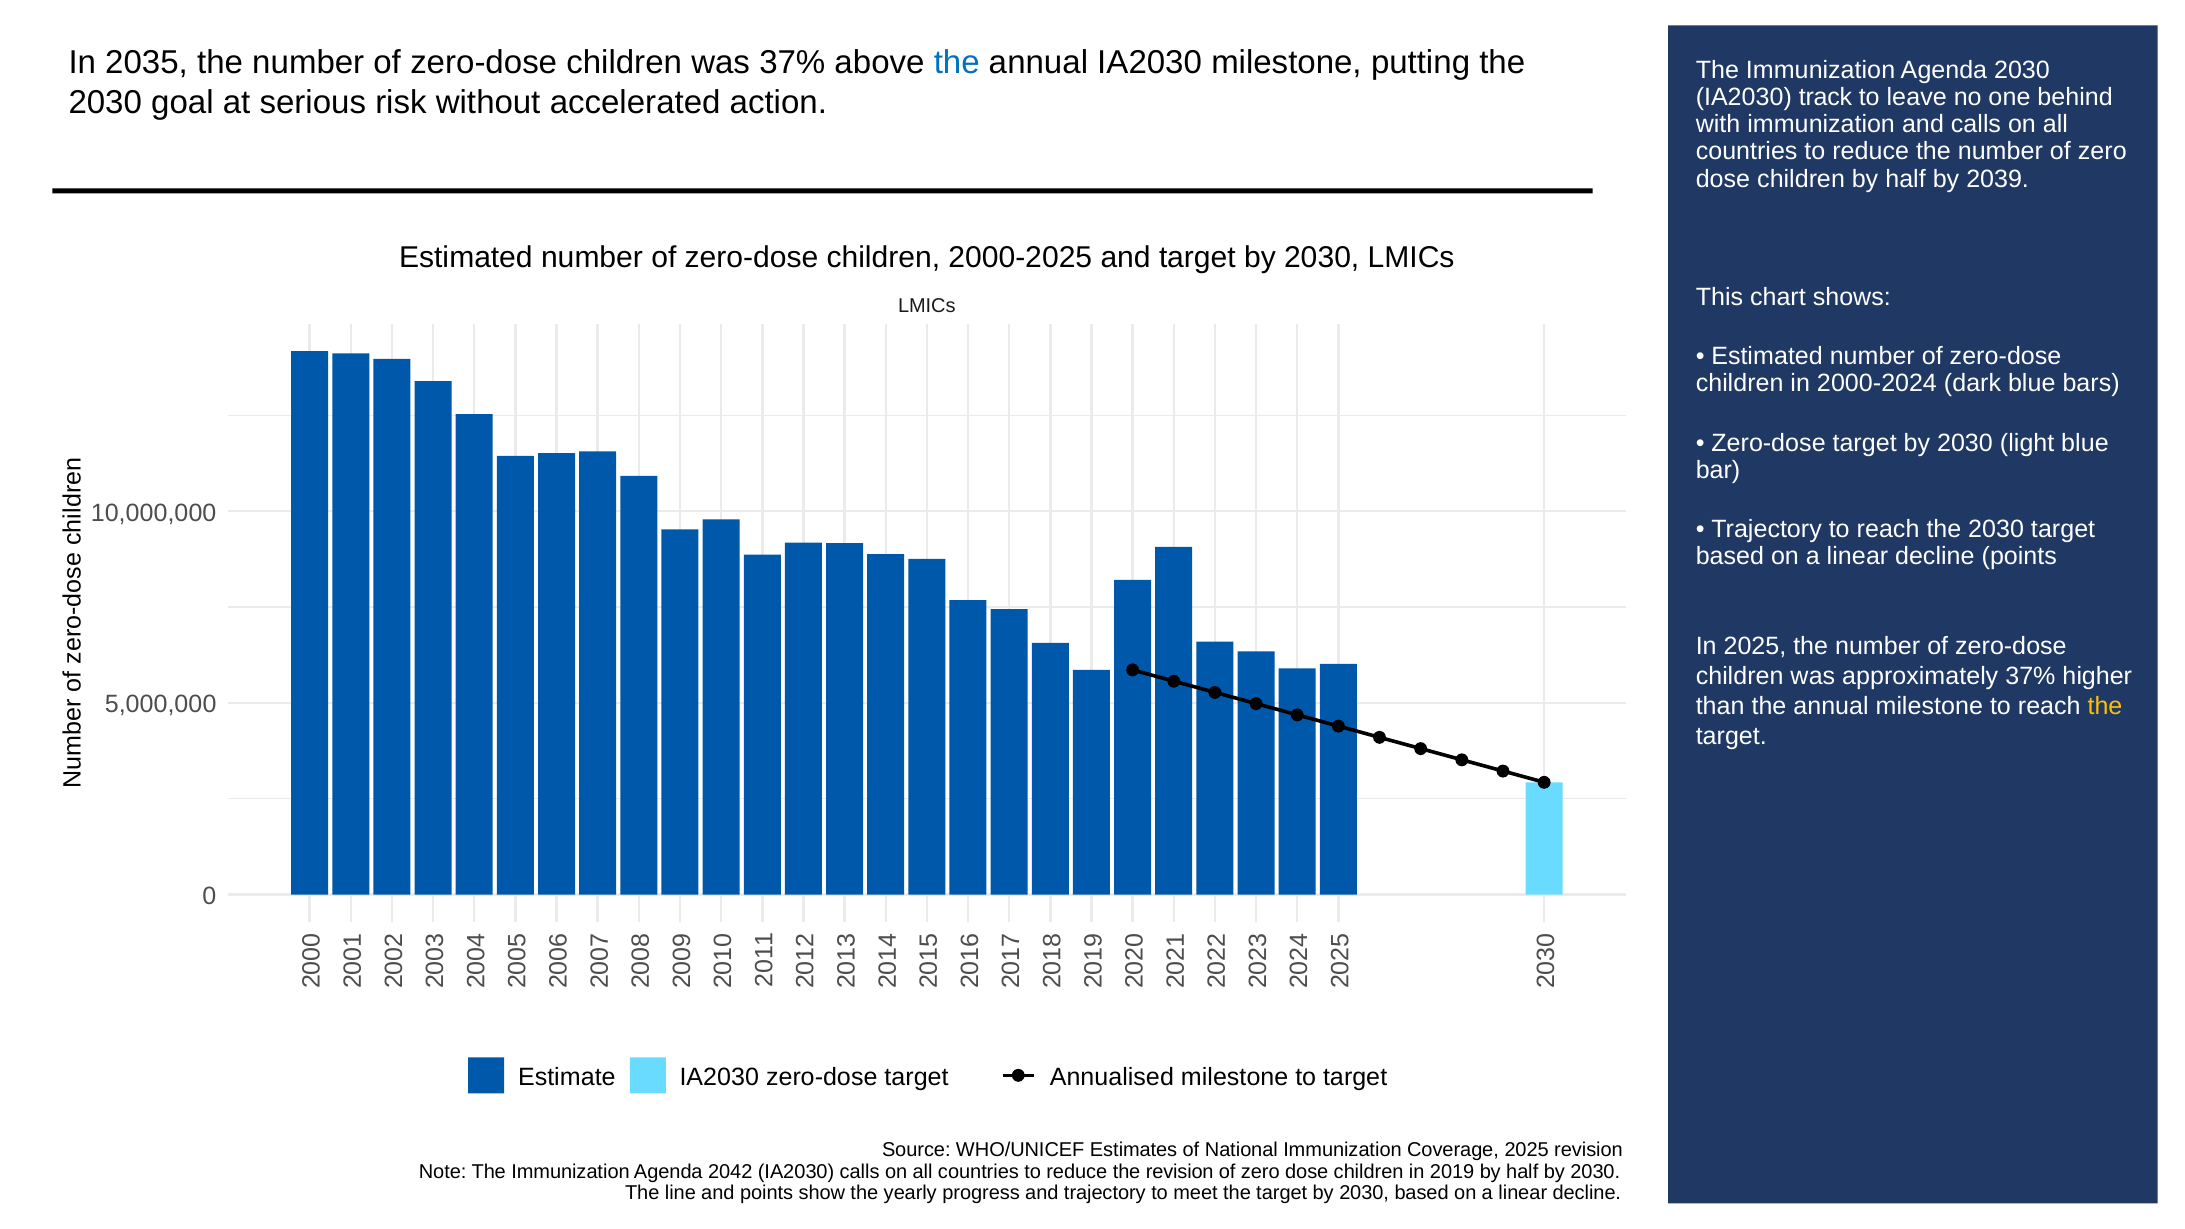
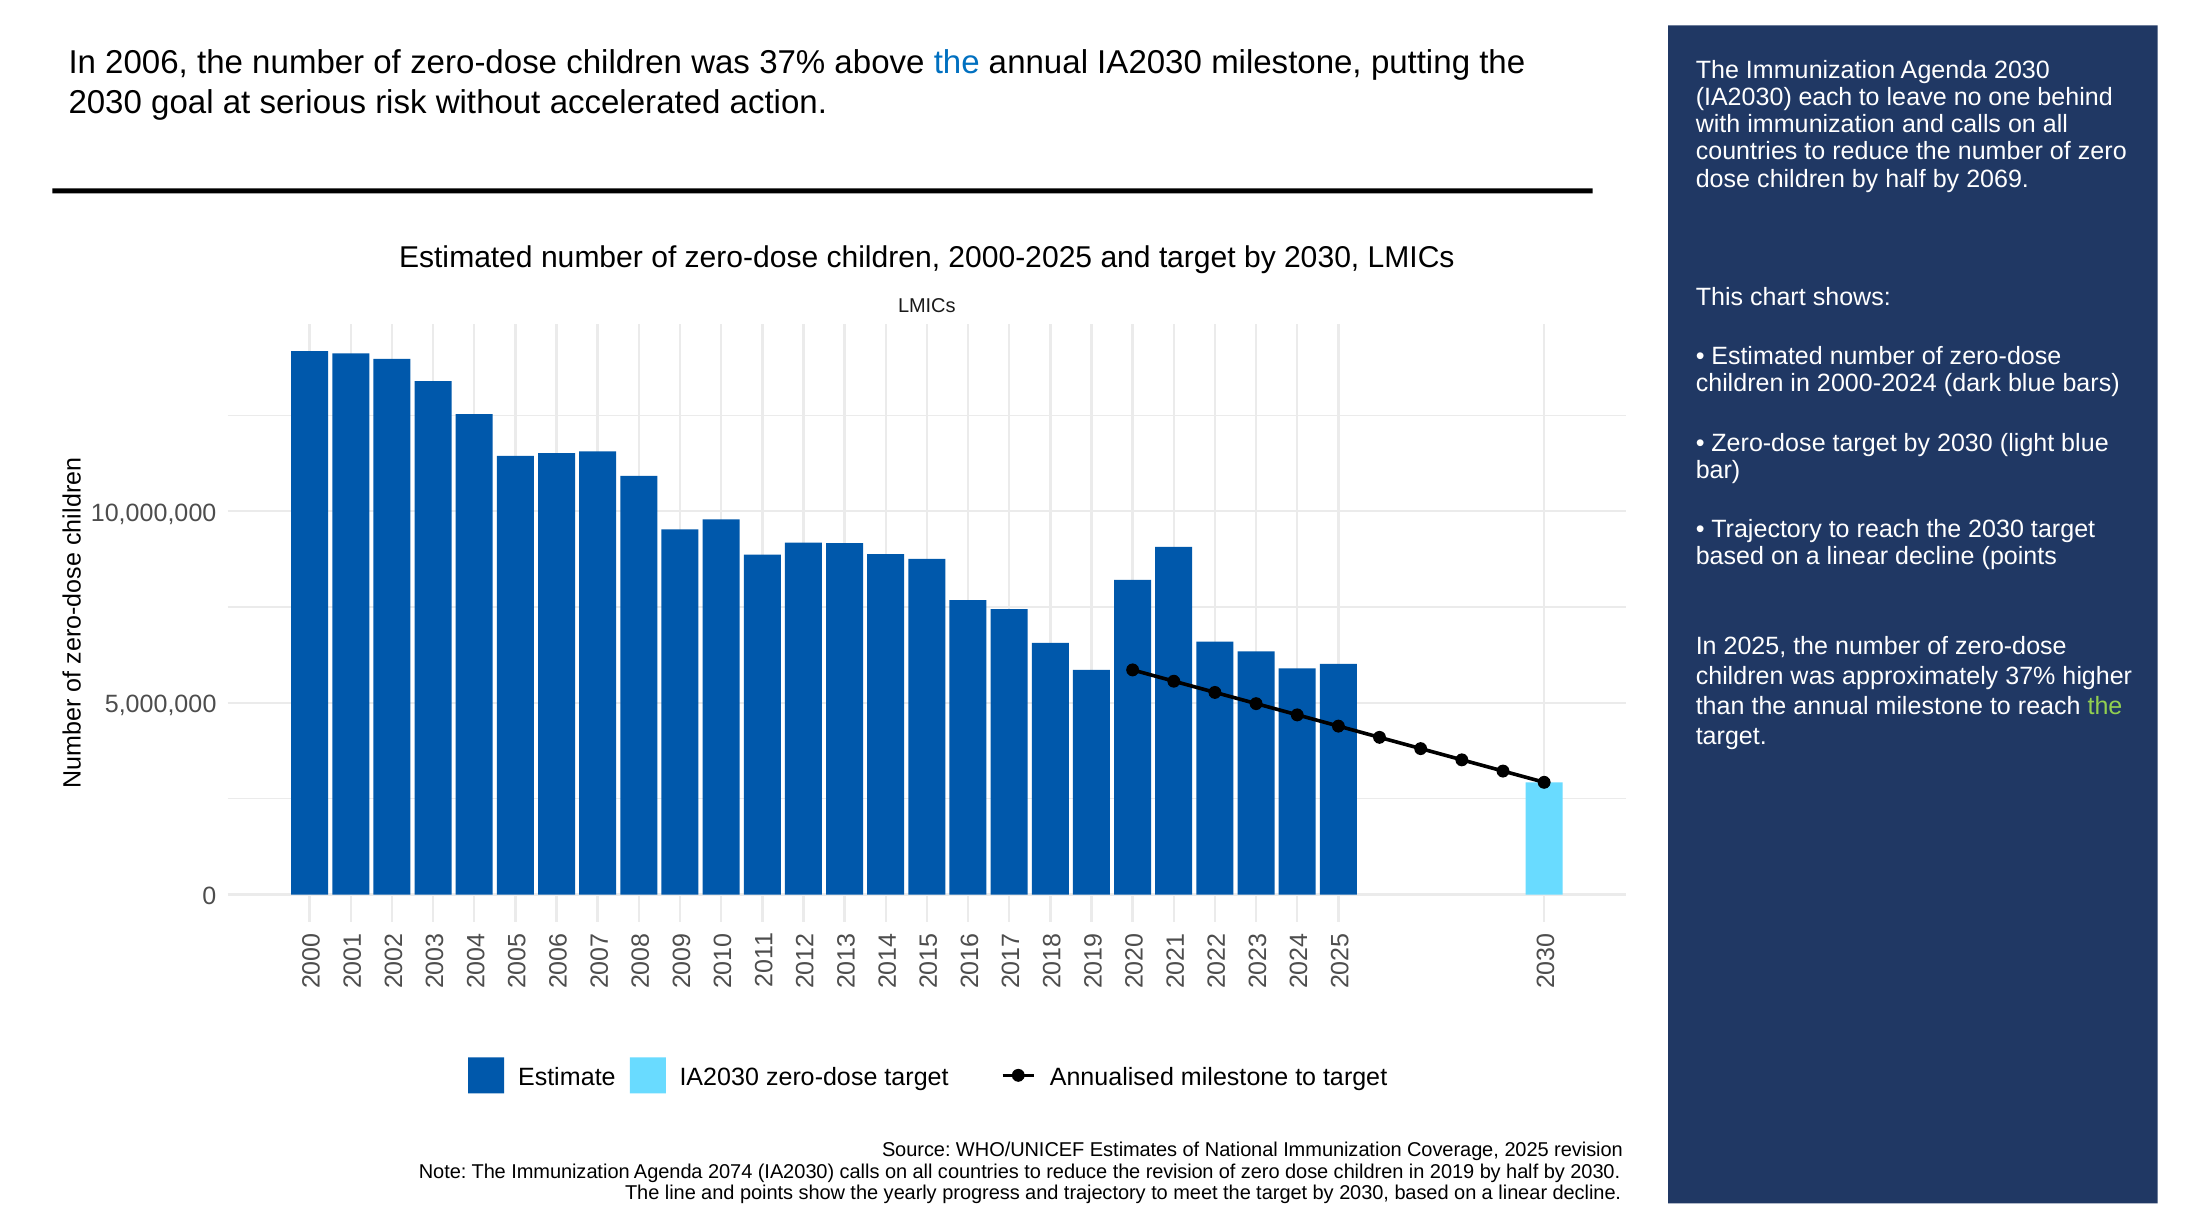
2035: 2035 -> 2006
track: track -> each
2039: 2039 -> 2069
the at (2105, 706) colour: yellow -> light green
2042: 2042 -> 2074
